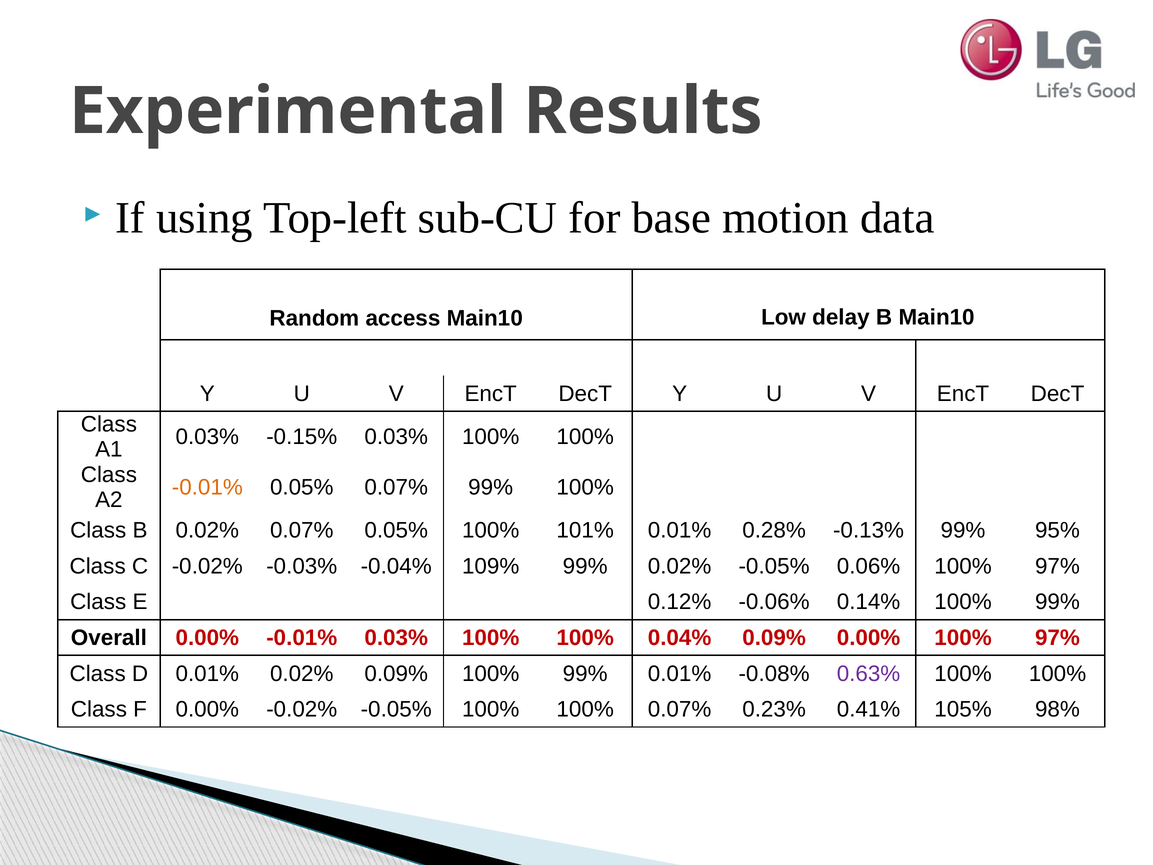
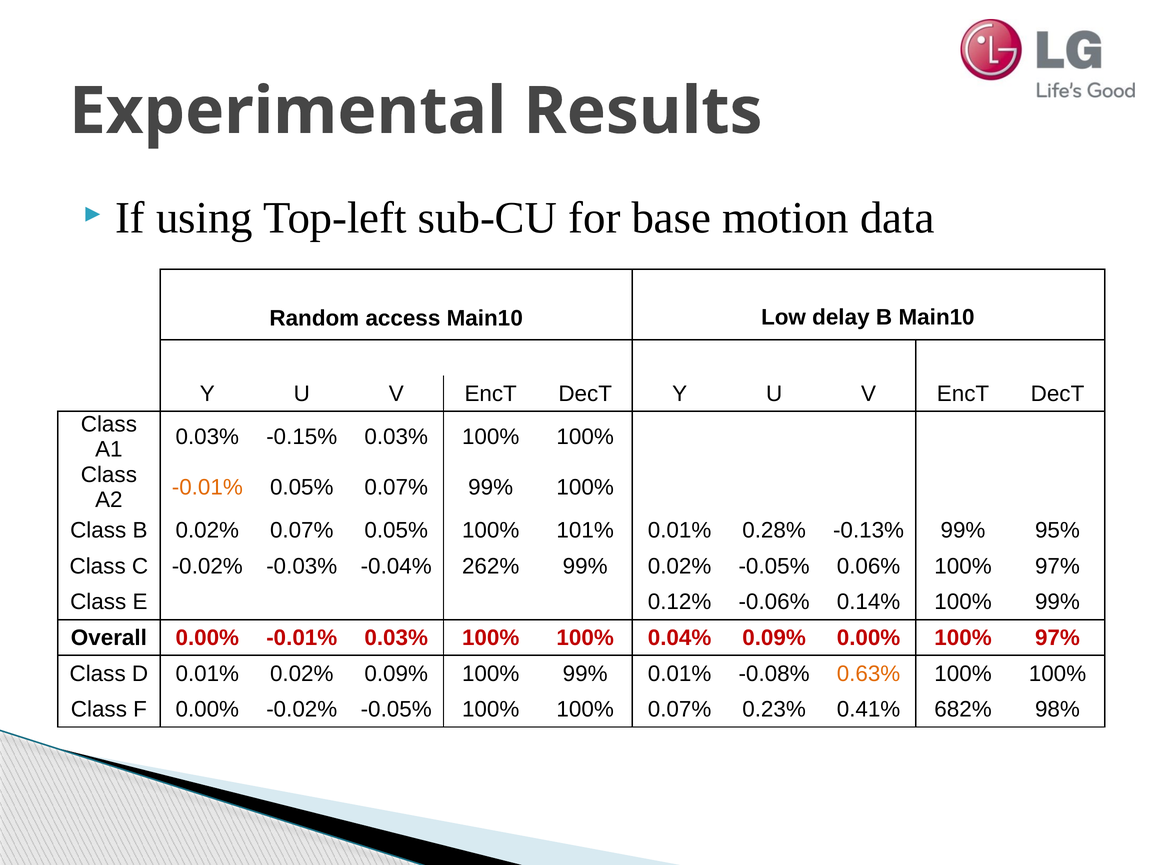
109%: 109% -> 262%
0.63% colour: purple -> orange
105%: 105% -> 682%
